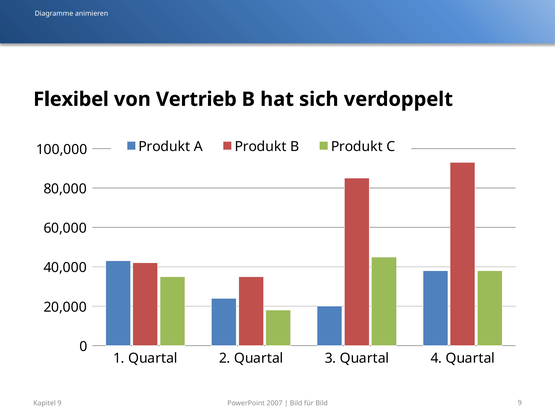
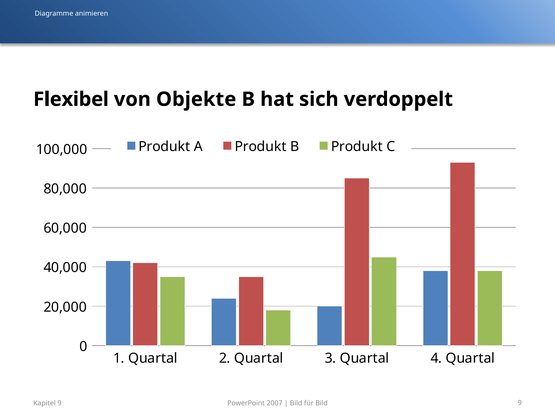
Vertrieb: Vertrieb -> Objekte
